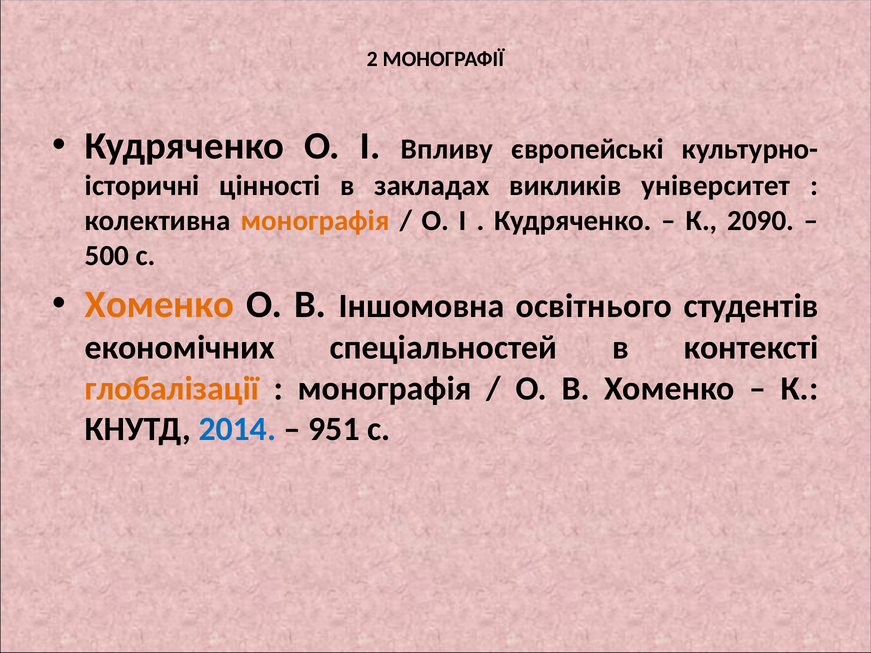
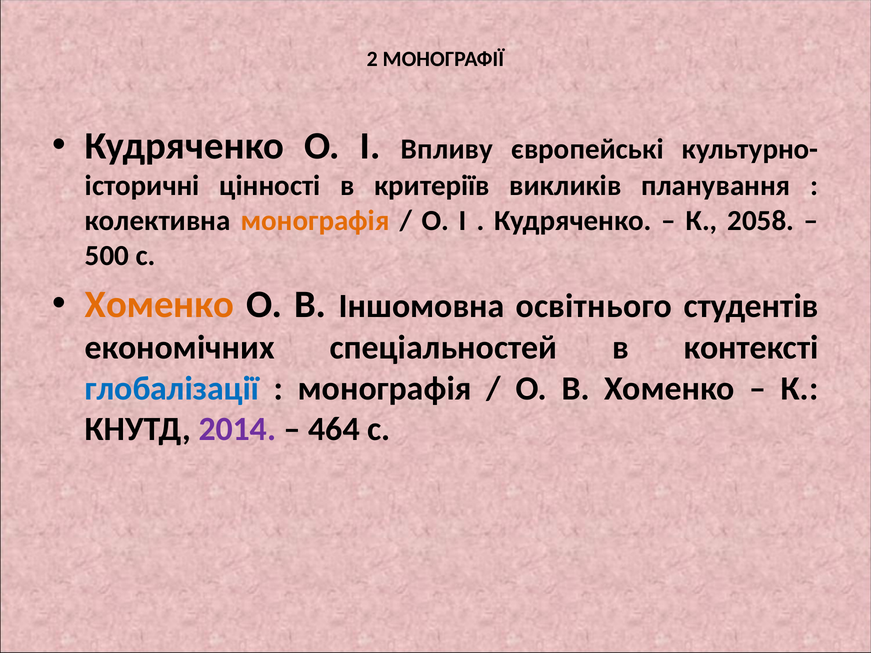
закладах: закладах -> критеріїв
університет: університет -> планування
2090: 2090 -> 2058
глобалізації colour: orange -> blue
2014 colour: blue -> purple
951: 951 -> 464
